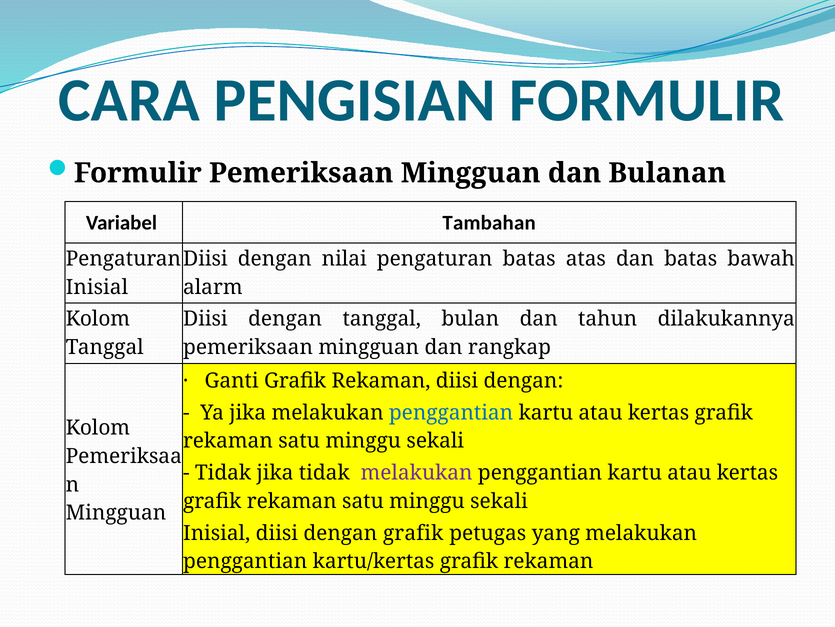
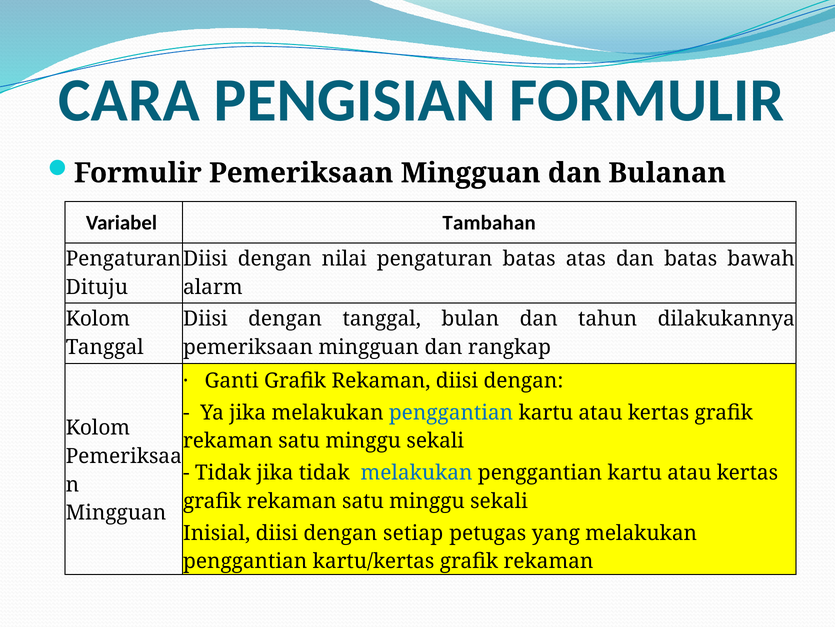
Inisial at (97, 287): Inisial -> Dituju
melakukan at (417, 472) colour: purple -> blue
dengan grafik: grafik -> setiap
